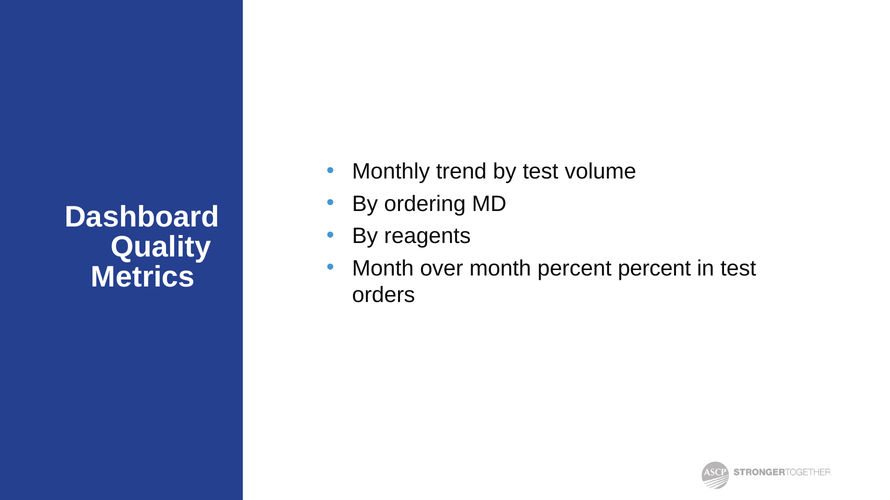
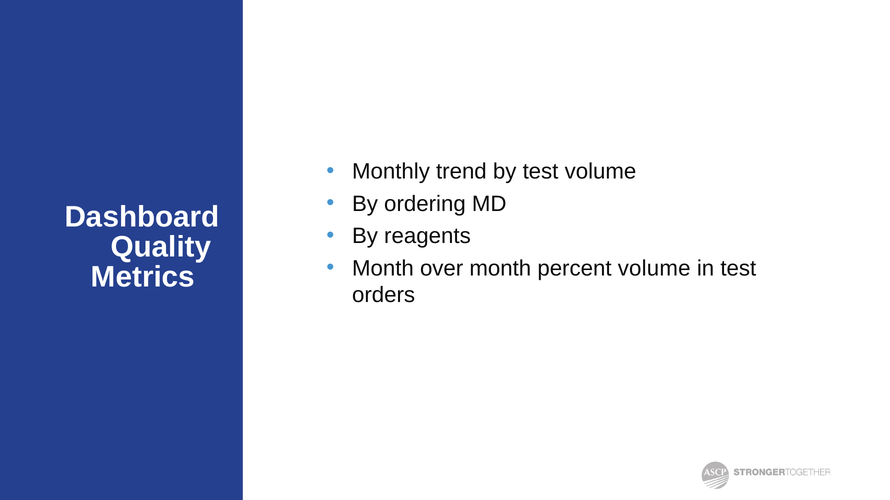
percent percent: percent -> volume
